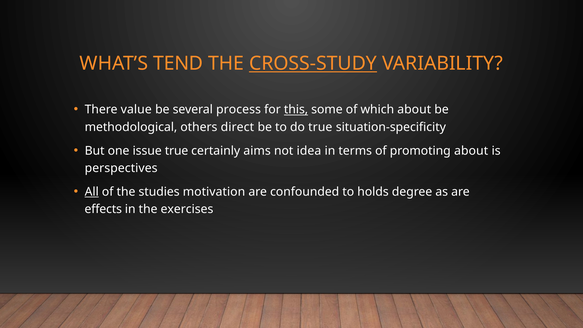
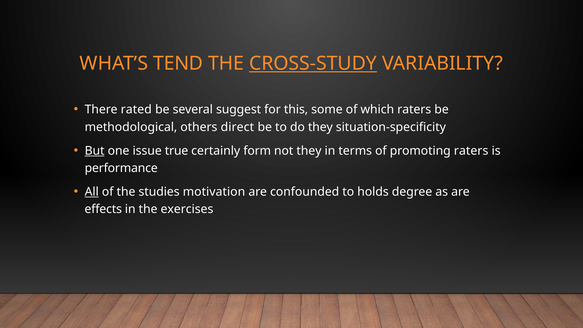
value: value -> rated
process: process -> suggest
this underline: present -> none
which about: about -> raters
do true: true -> they
But underline: none -> present
aims: aims -> form
not idea: idea -> they
promoting about: about -> raters
perspectives: perspectives -> performance
